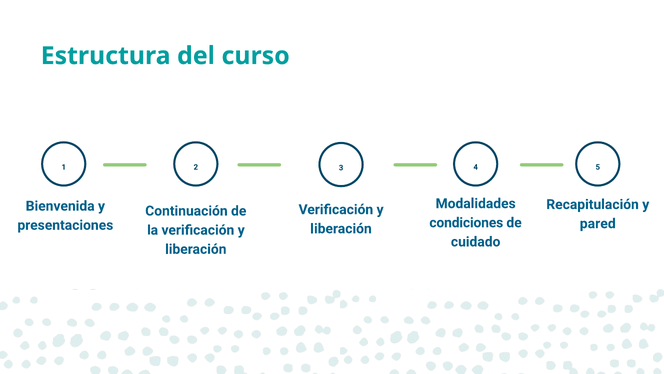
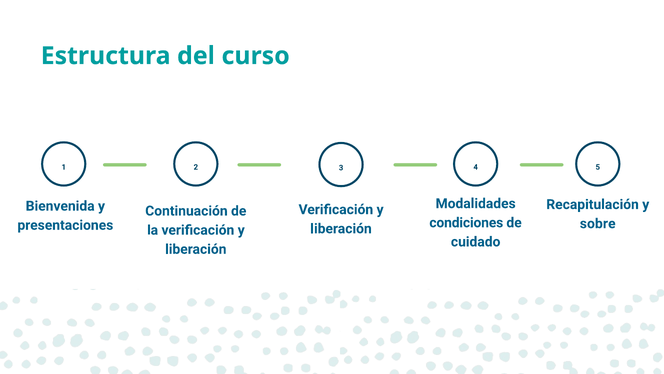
pared: pared -> sobre
